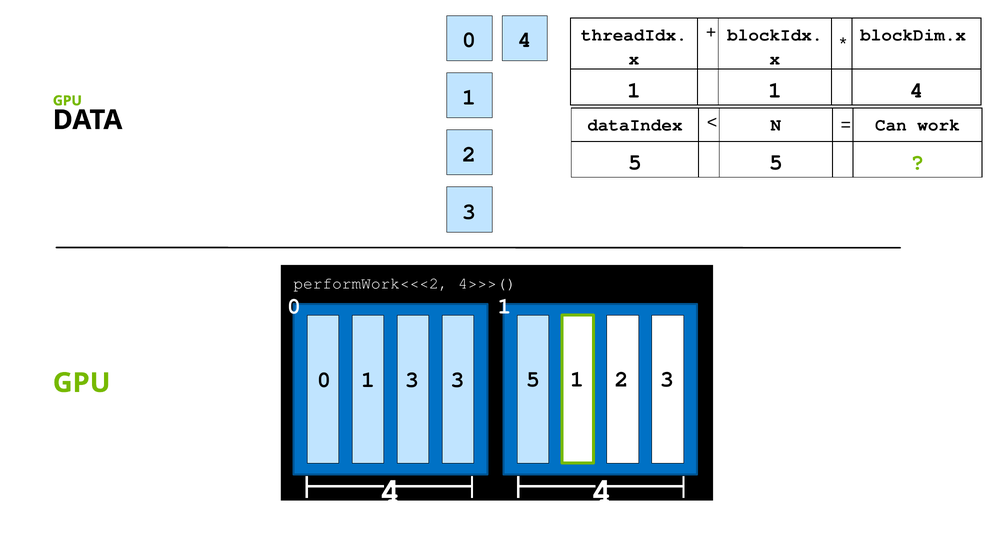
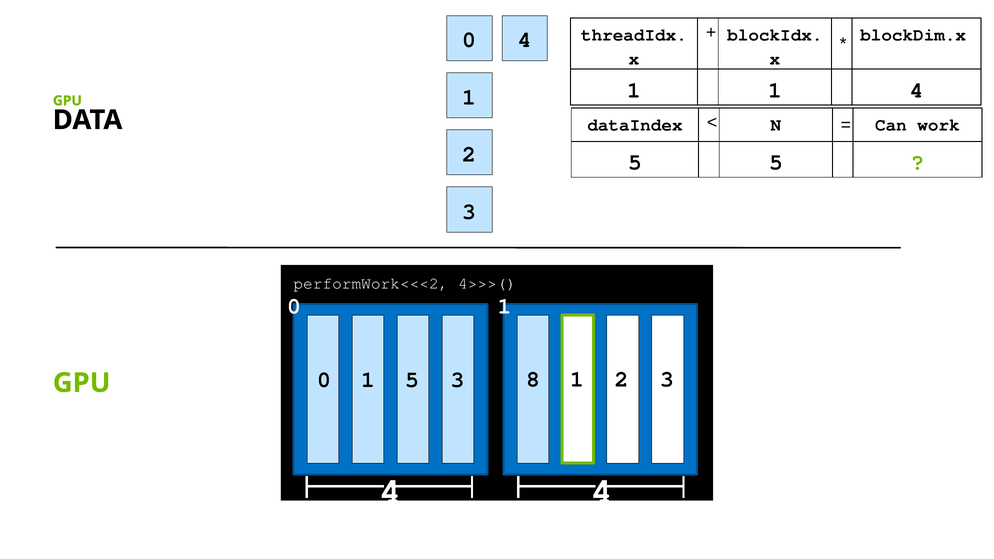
1 3: 3 -> 5
3 5: 5 -> 8
